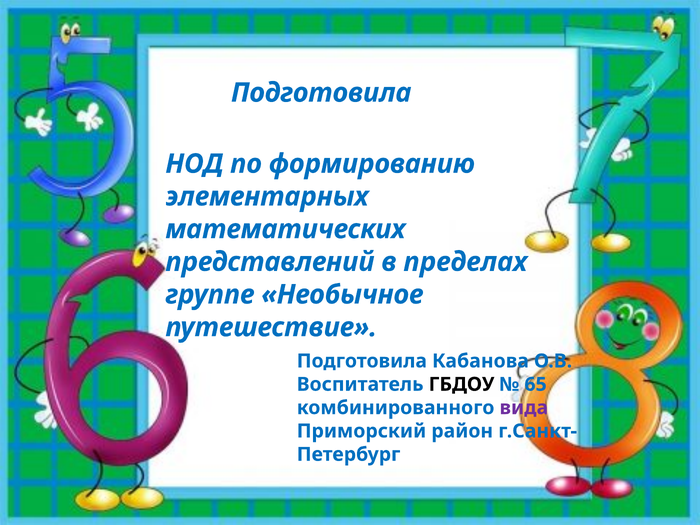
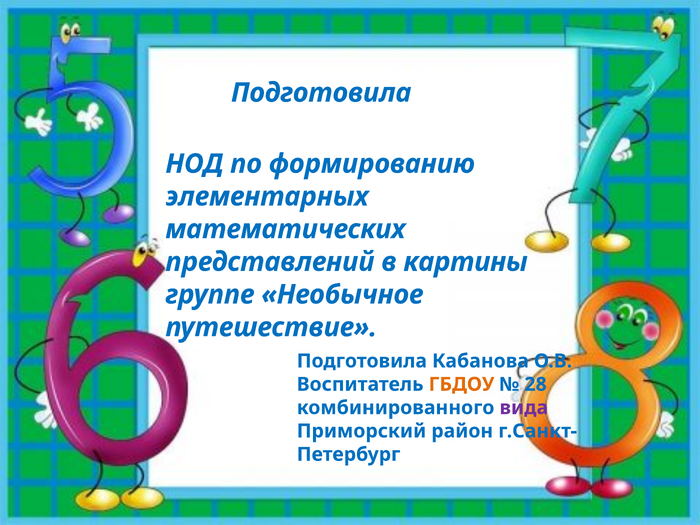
пределах: пределах -> картины
ГБДОУ colour: black -> orange
65: 65 -> 28
